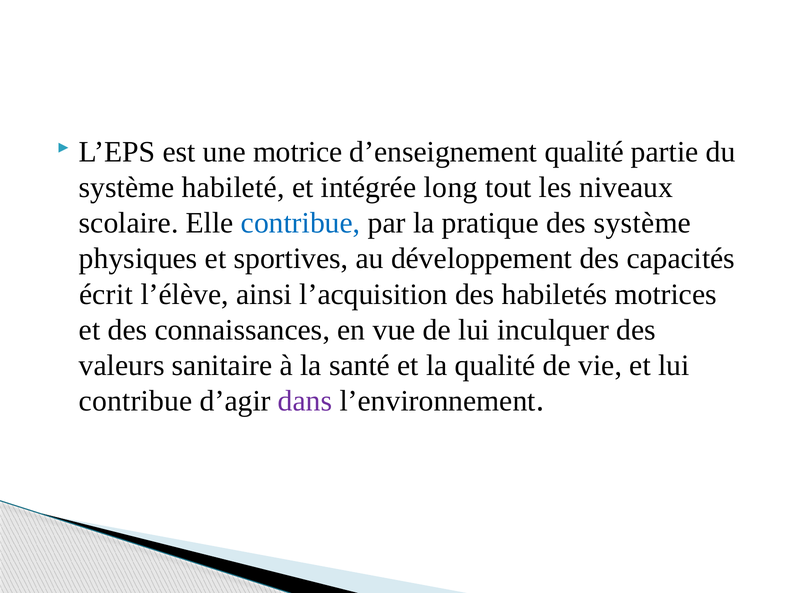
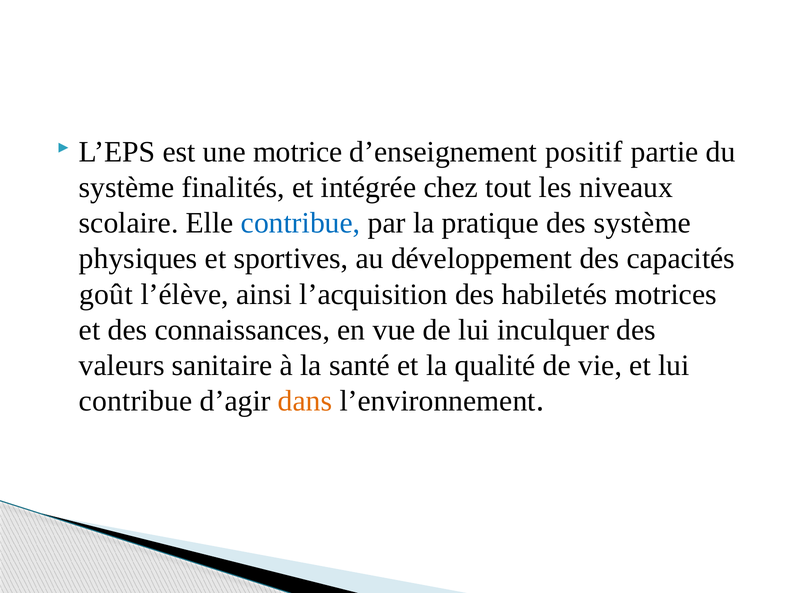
d’enseignement qualité: qualité -> positif
habileté: habileté -> finalités
long: long -> chez
écrit: écrit -> goût
dans colour: purple -> orange
